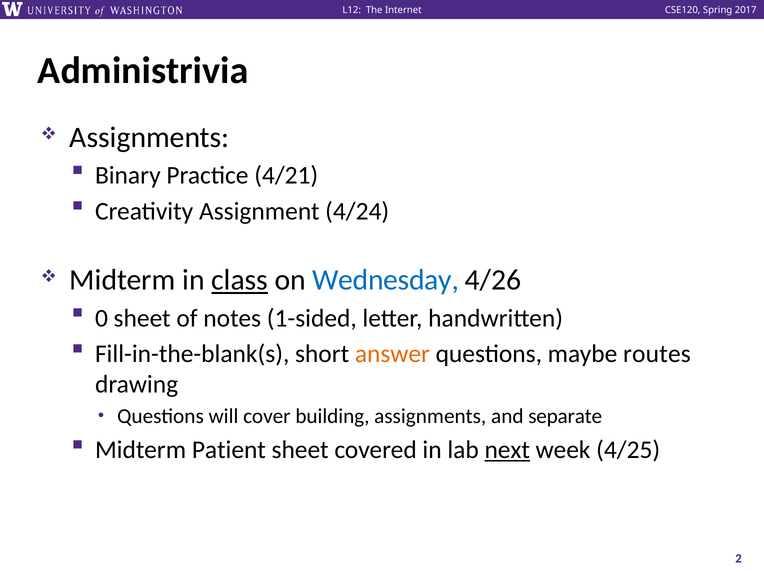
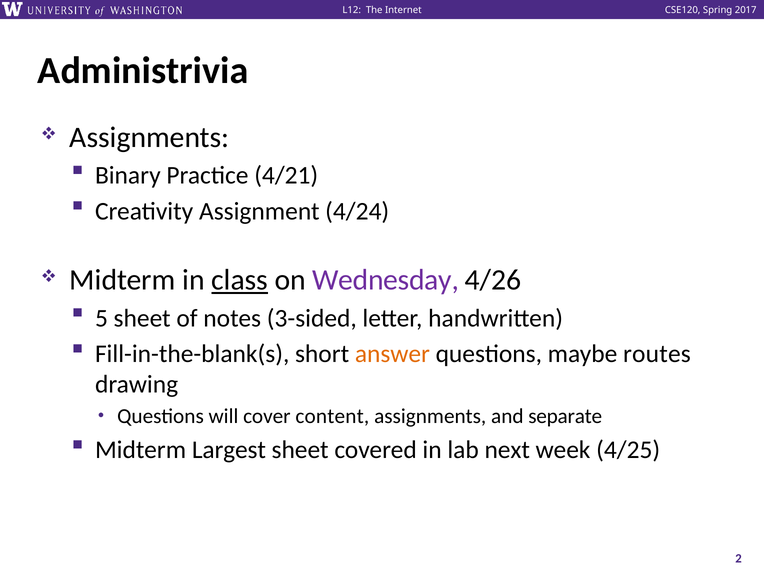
Wednesday colour: blue -> purple
0: 0 -> 5
1-sided: 1-sided -> 3-sided
building: building -> content
Patient: Patient -> Largest
next underline: present -> none
